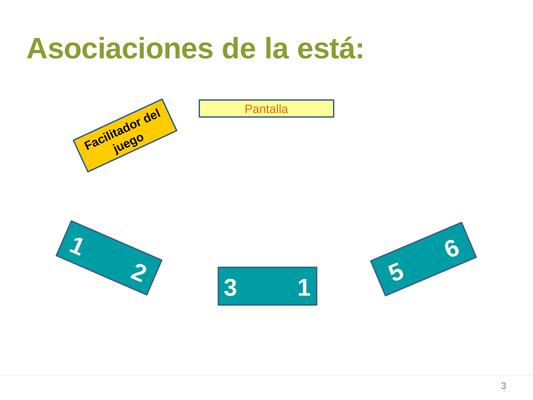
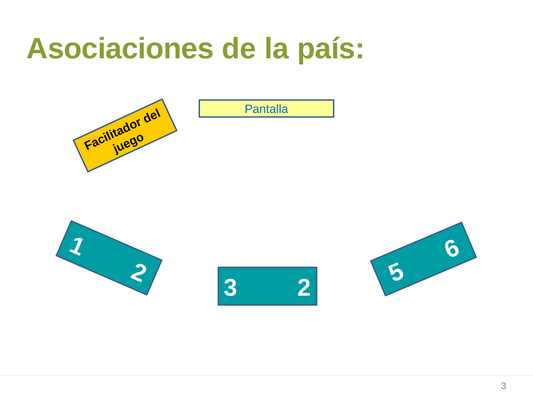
está: está -> país
Pantalla colour: orange -> blue
3 1: 1 -> 2
